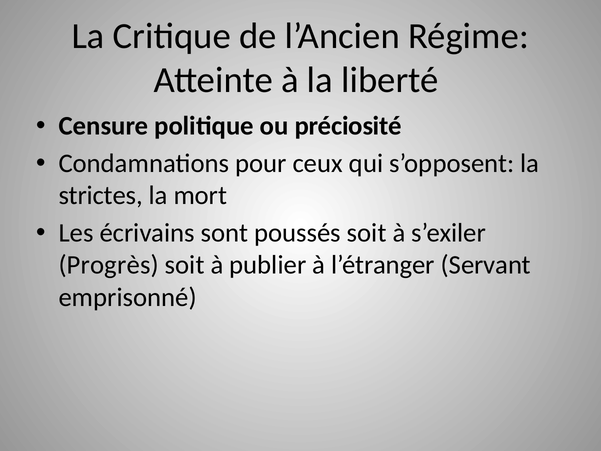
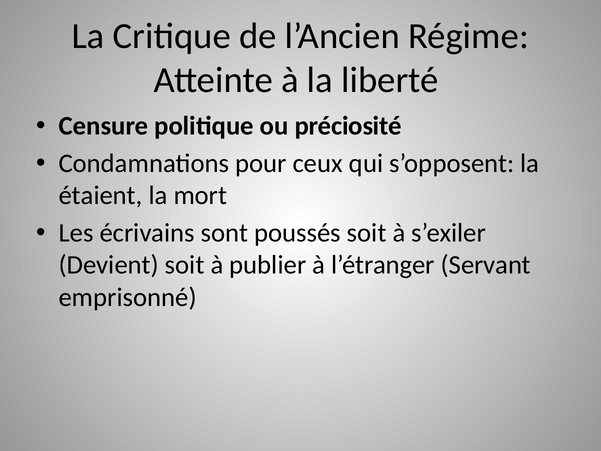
strictes: strictes -> étaient
Progrès: Progrès -> Devient
